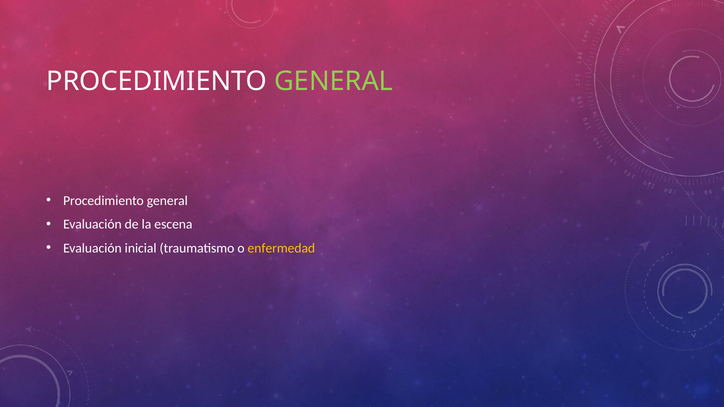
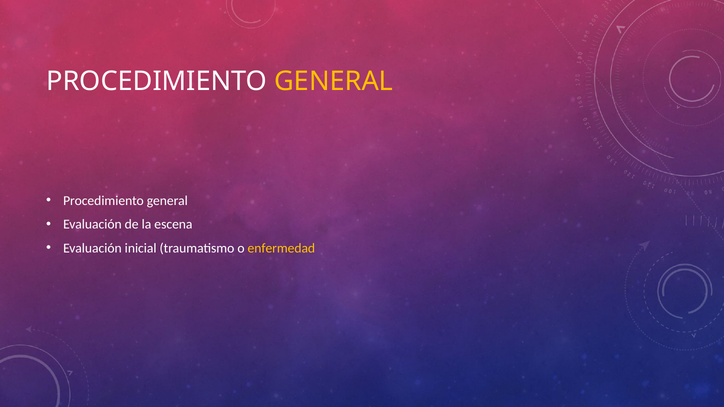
GENERAL at (334, 81) colour: light green -> yellow
